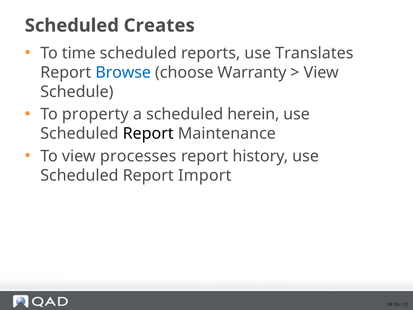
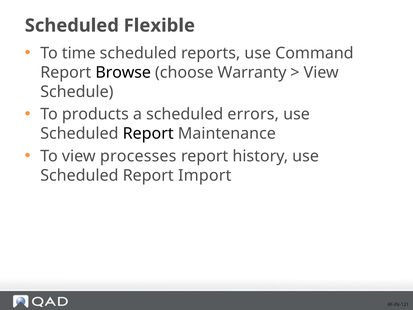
Creates: Creates -> Flexible
Translates: Translates -> Command
Browse colour: blue -> black
property: property -> products
herein: herein -> errors
